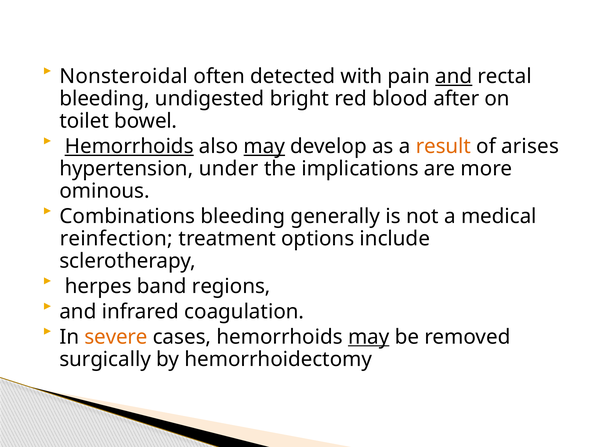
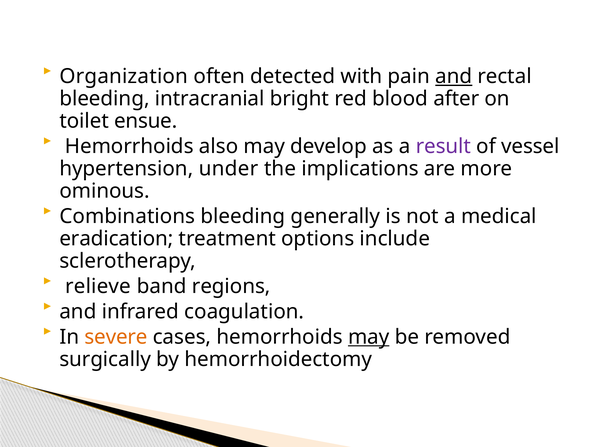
Nonsteroidal: Nonsteroidal -> Organization
undigested: undigested -> intracranial
bowel: bowel -> ensue
Hemorrhoids at (129, 146) underline: present -> none
may at (264, 146) underline: present -> none
result colour: orange -> purple
arises: arises -> vessel
reinfection: reinfection -> eradication
herpes: herpes -> relieve
